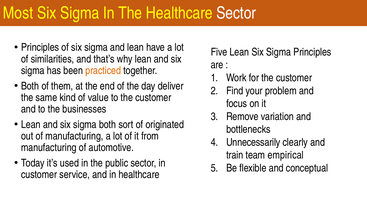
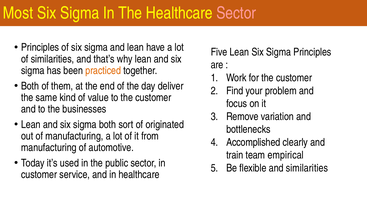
Sector at (236, 13) colour: white -> pink
Unnecessarily: Unnecessarily -> Accomplished
and conceptual: conceptual -> similarities
